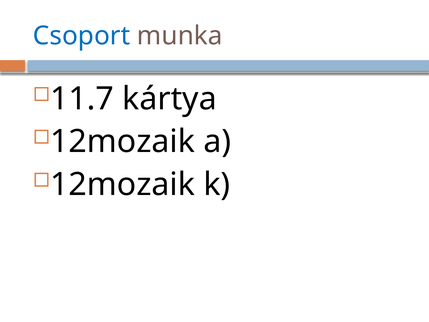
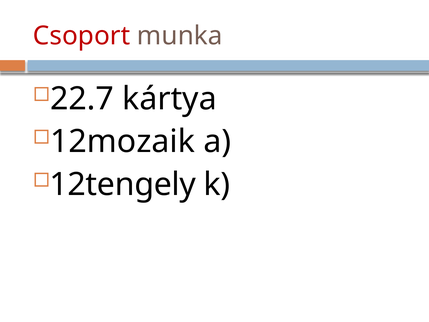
Csoport colour: blue -> red
11.7: 11.7 -> 22.7
12mozaik at (123, 184): 12mozaik -> 12tengely
